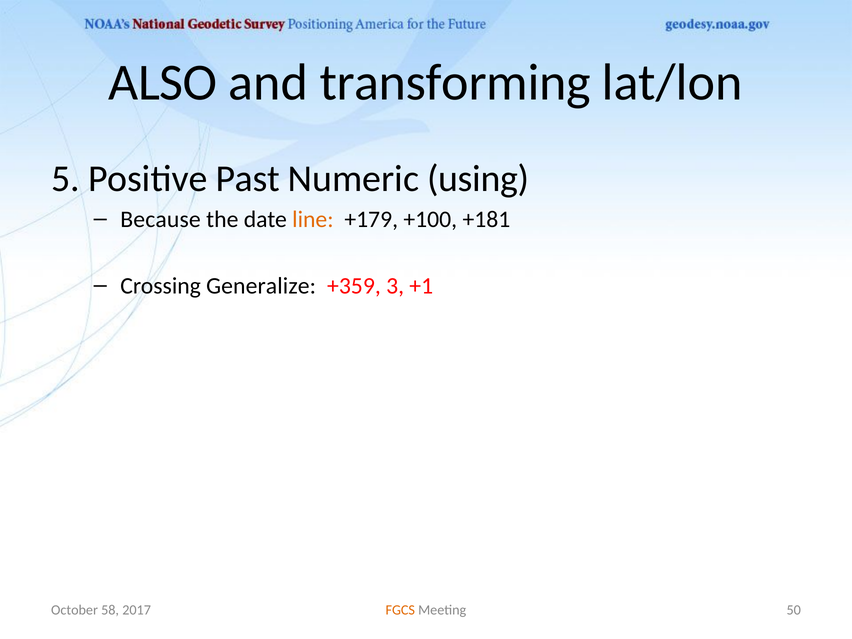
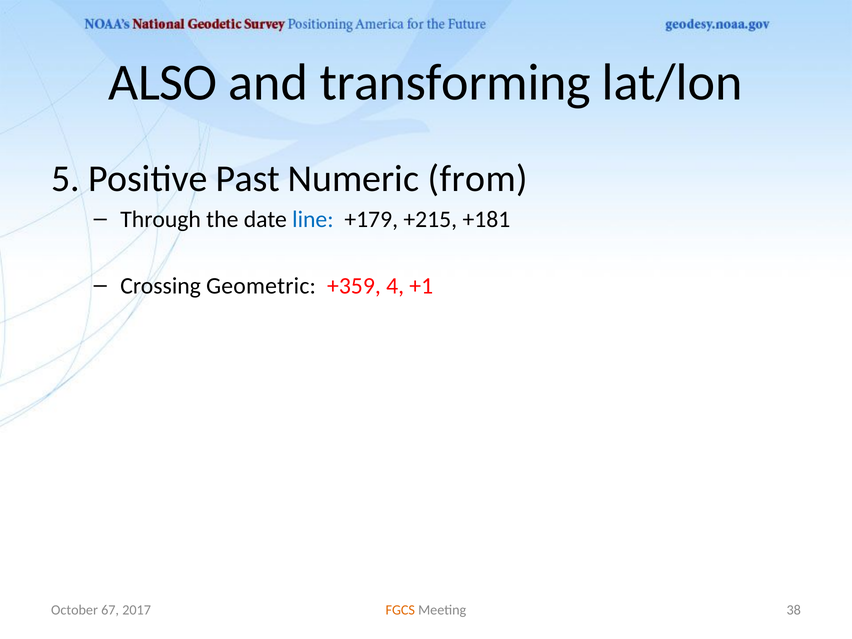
using: using -> from
Because: Because -> Through
line colour: orange -> blue
+100: +100 -> +215
Generalize: Generalize -> Geometric
3: 3 -> 4
58: 58 -> 67
50: 50 -> 38
